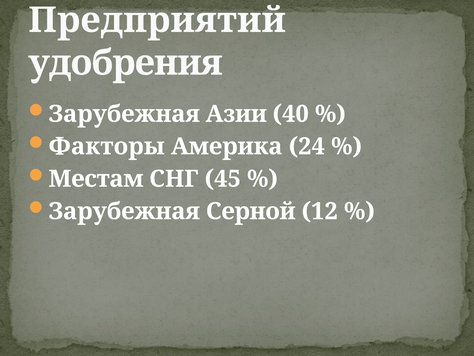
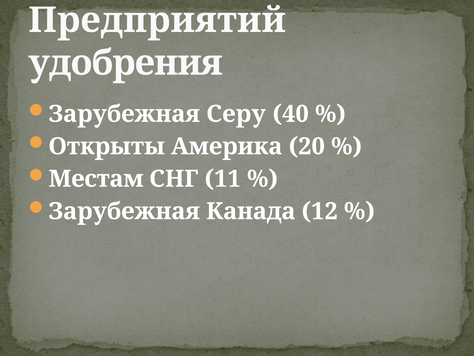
Азии: Азии -> Серу
Факторы: Факторы -> Открыты
24: 24 -> 20
45: 45 -> 11
Серной: Серной -> Канада
